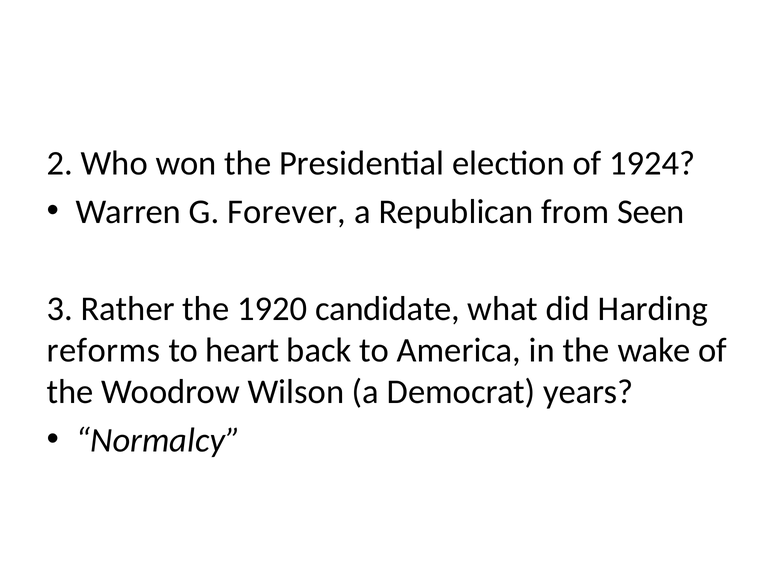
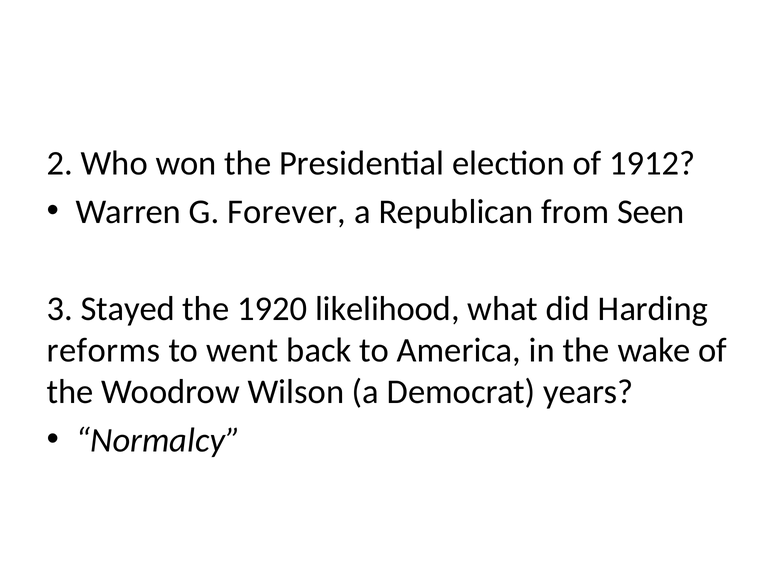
1924: 1924 -> 1912
Rather: Rather -> Stayed
candidate: candidate -> likelihood
heart: heart -> went
